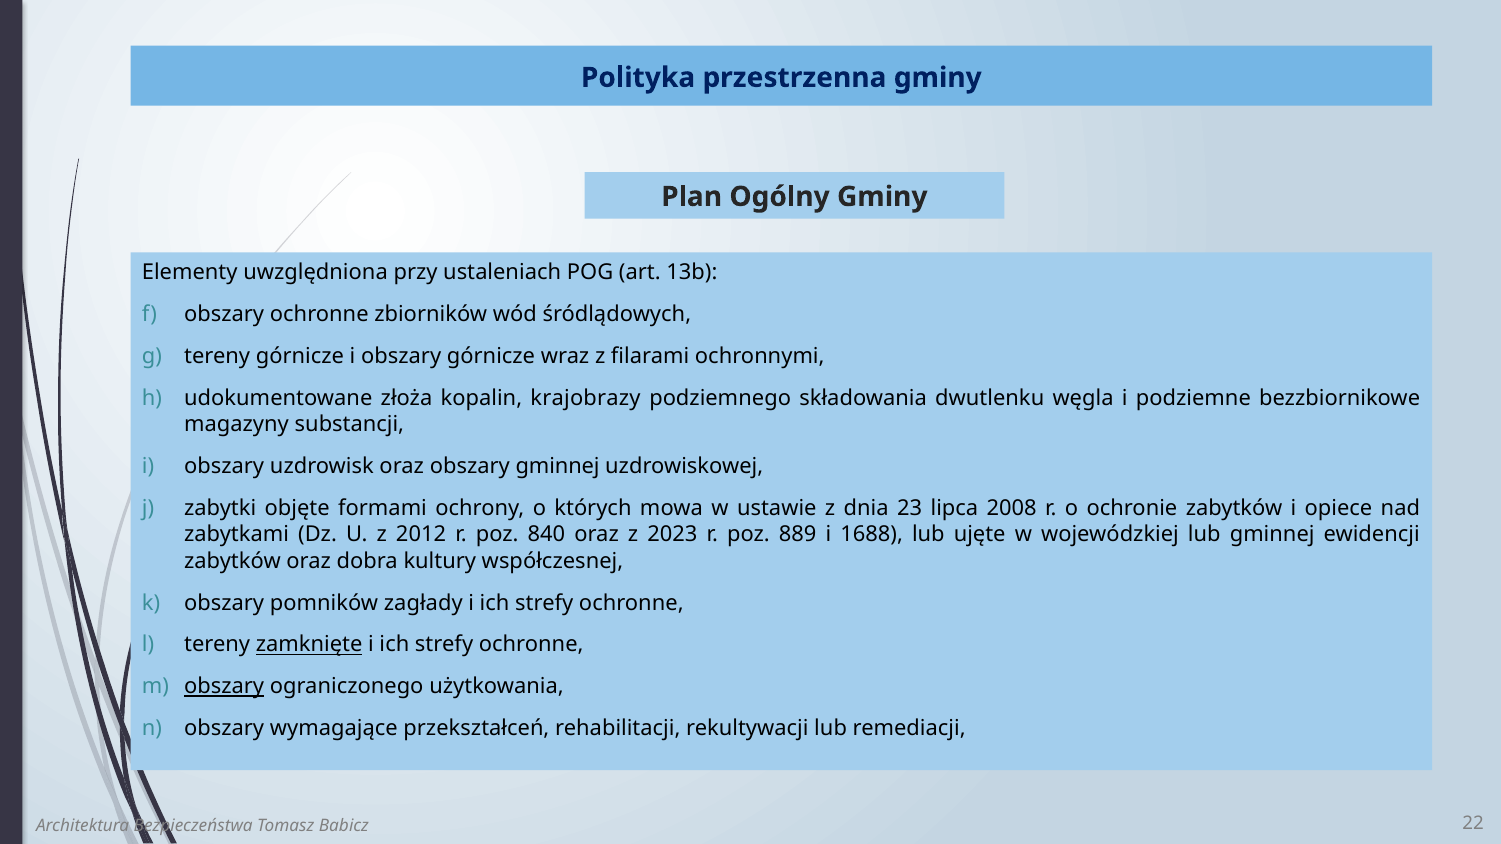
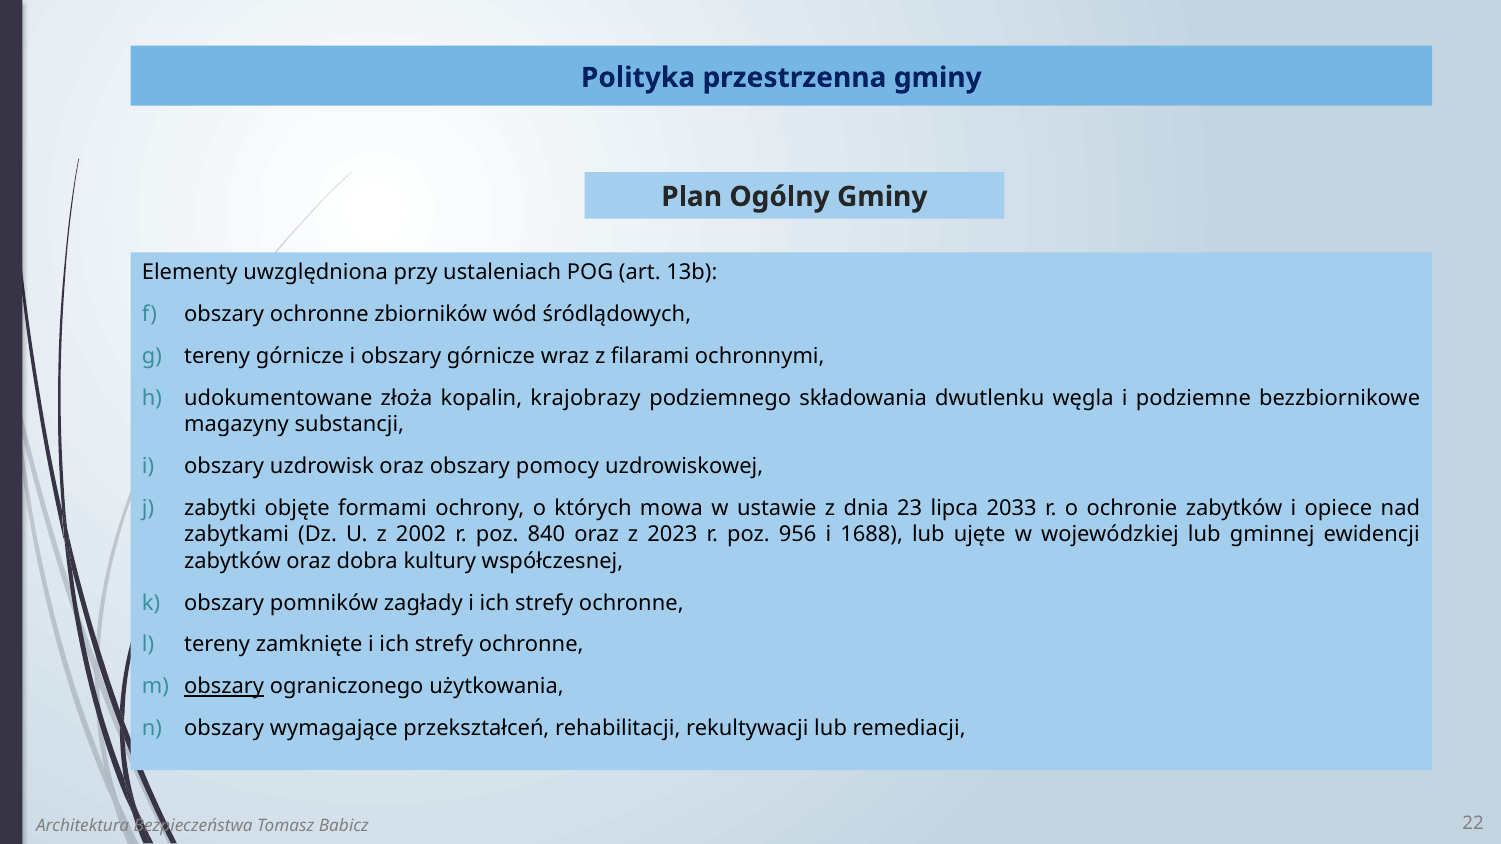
obszary gminnej: gminnej -> pomocy
2008: 2008 -> 2033
2012: 2012 -> 2002
889: 889 -> 956
zamknięte underline: present -> none
